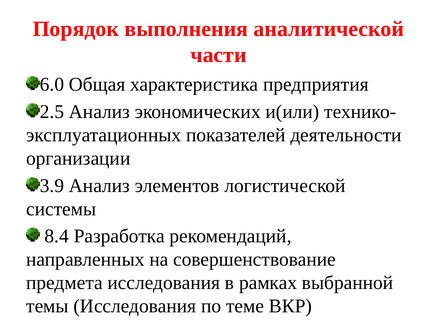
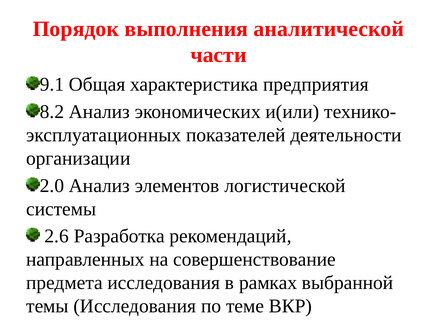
6.0: 6.0 -> 9.1
2.5: 2.5 -> 8.2
3.9: 3.9 -> 2.0
8.4: 8.4 -> 2.6
